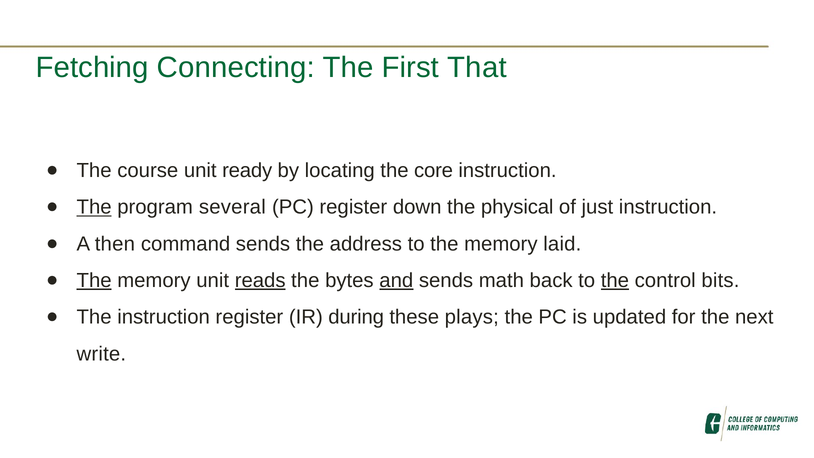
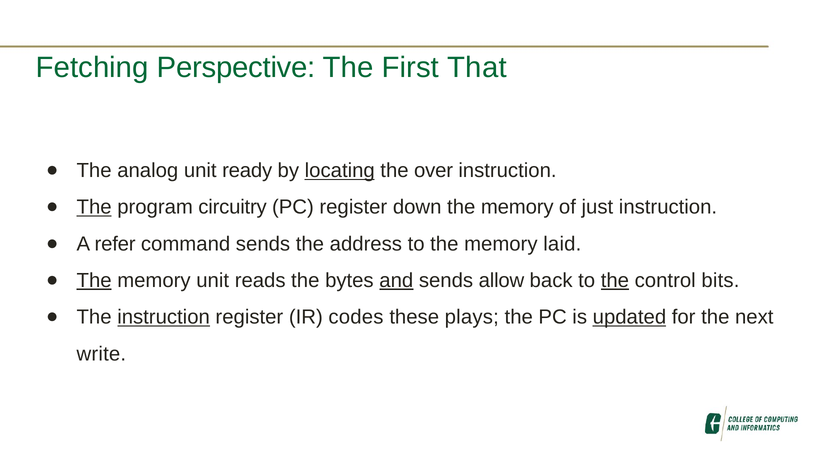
Connecting: Connecting -> Perspective
course: course -> analog
locating underline: none -> present
core: core -> over
several: several -> circuitry
physical at (517, 207): physical -> memory
then: then -> refer
reads underline: present -> none
math: math -> allow
instruction at (164, 317) underline: none -> present
during: during -> codes
updated underline: none -> present
